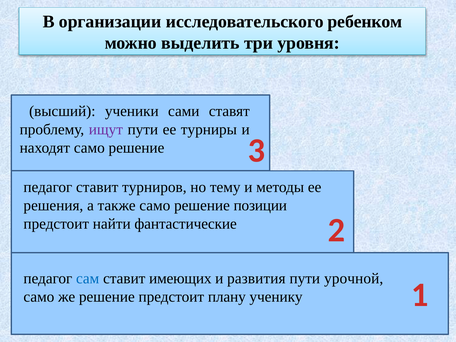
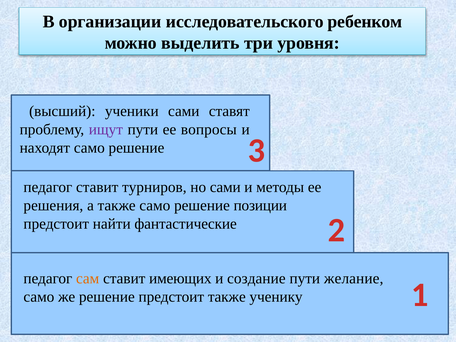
турниры: турниры -> вопросы
но тему: тему -> сами
сам colour: blue -> orange
развития: развития -> создание
урочной: урочной -> желание
предстоит плану: плану -> также
